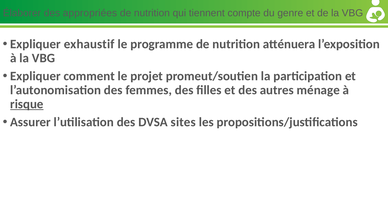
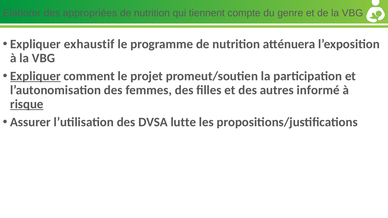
Expliquer at (35, 76) underline: none -> present
ménage: ménage -> informé
sites: sites -> lutte
